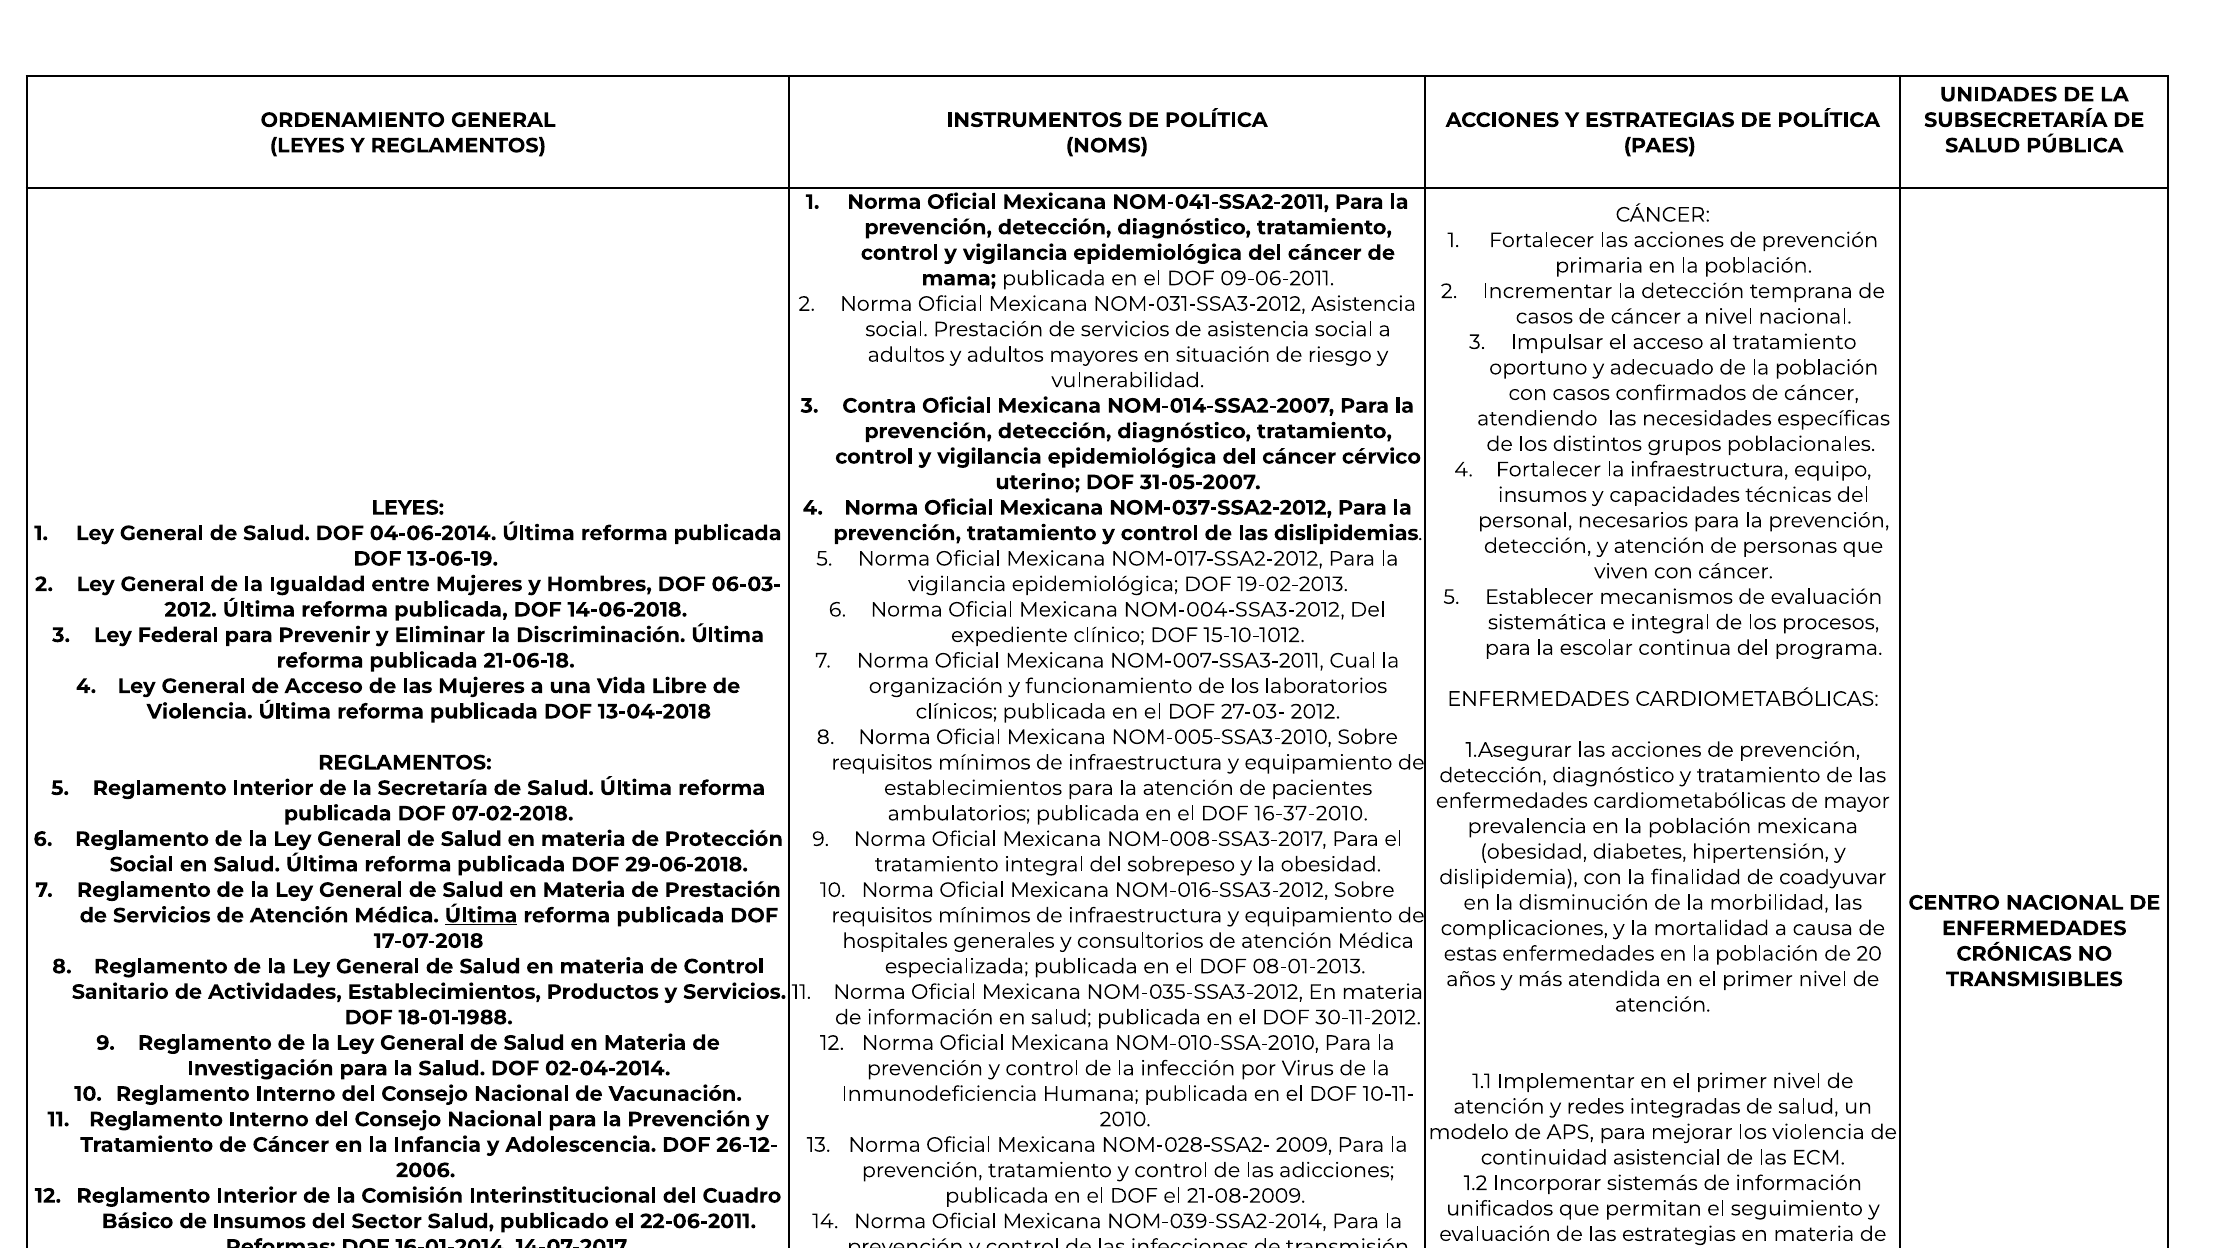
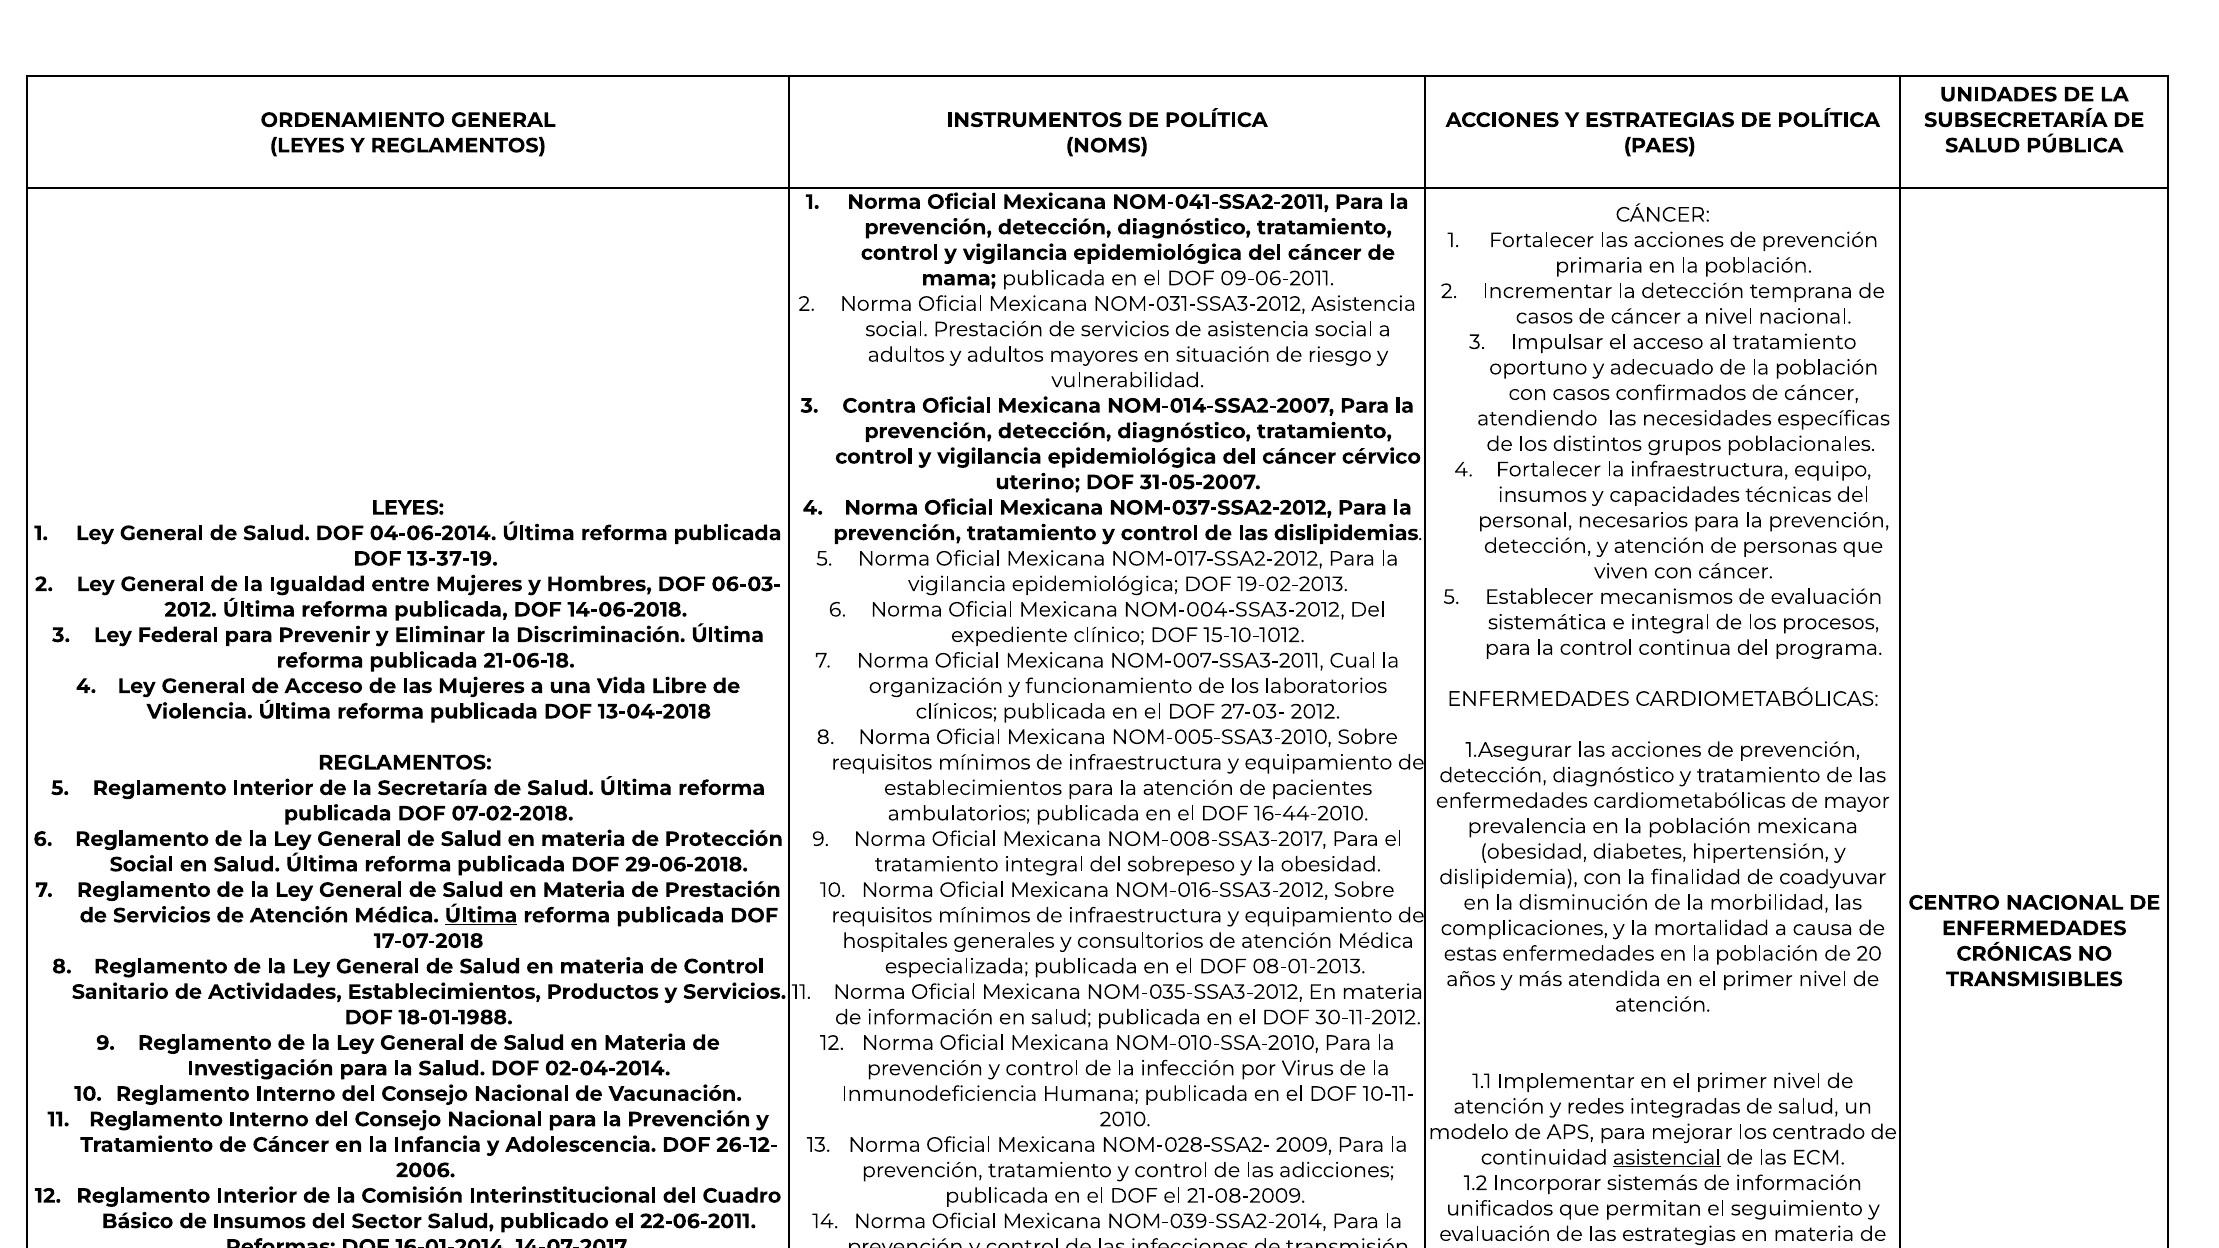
13-06-19: 13-06-19 -> 13-37-19
la escolar: escolar -> control
16-37-2010: 16-37-2010 -> 16-44-2010
los violencia: violencia -> centrado
asistencial underline: none -> present
